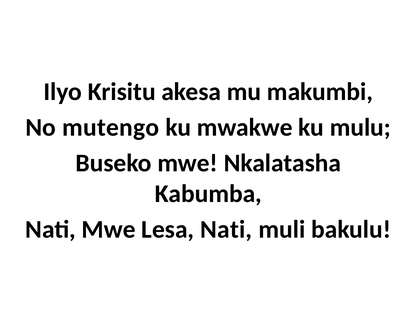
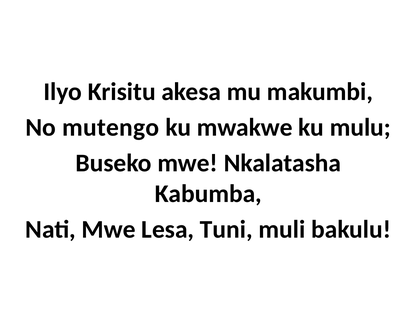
Lesa Nati: Nati -> Tuni
